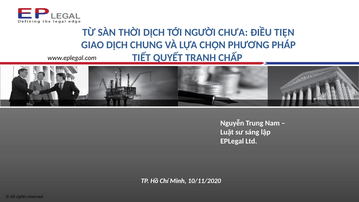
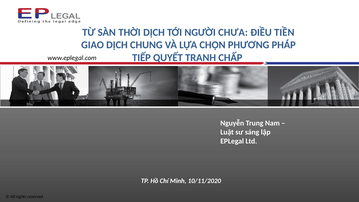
TIỆN: TIỆN -> TIỀN
TIẾT: TIẾT -> TIẾP
